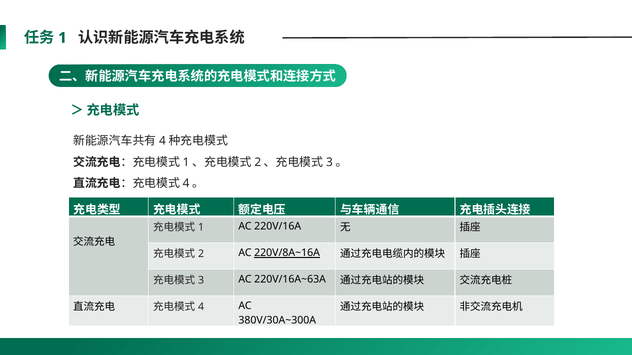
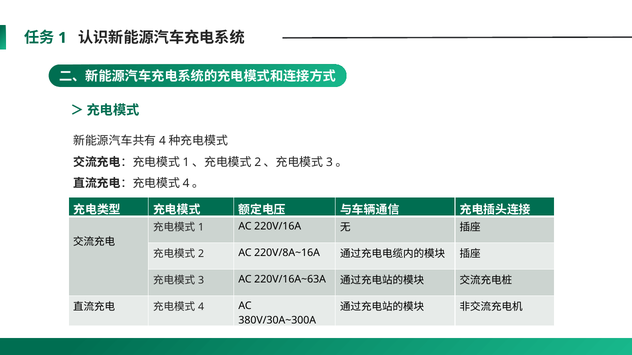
220V/8A~16A underline: present -> none
